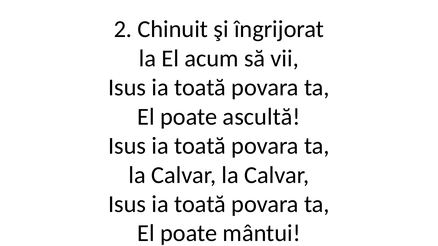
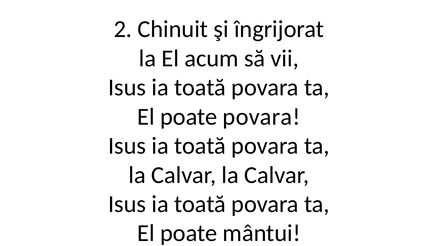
poate ascultă: ascultă -> povara
